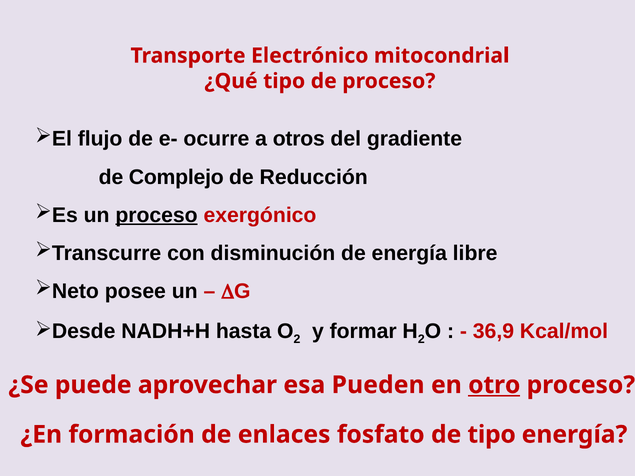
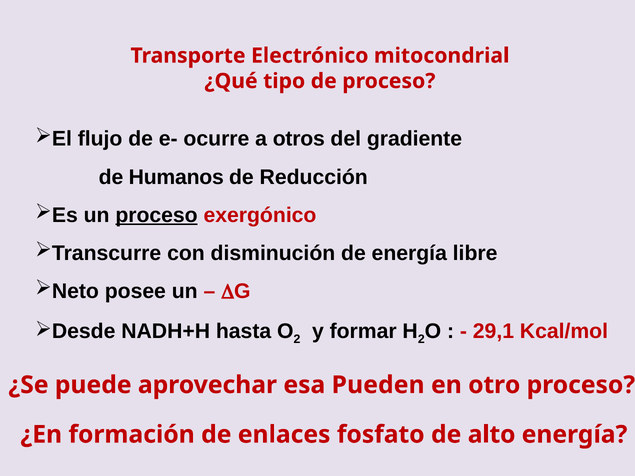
Complejo: Complejo -> Humanos
36,9: 36,9 -> 29,1
otro underline: present -> none
de tipo: tipo -> alto
